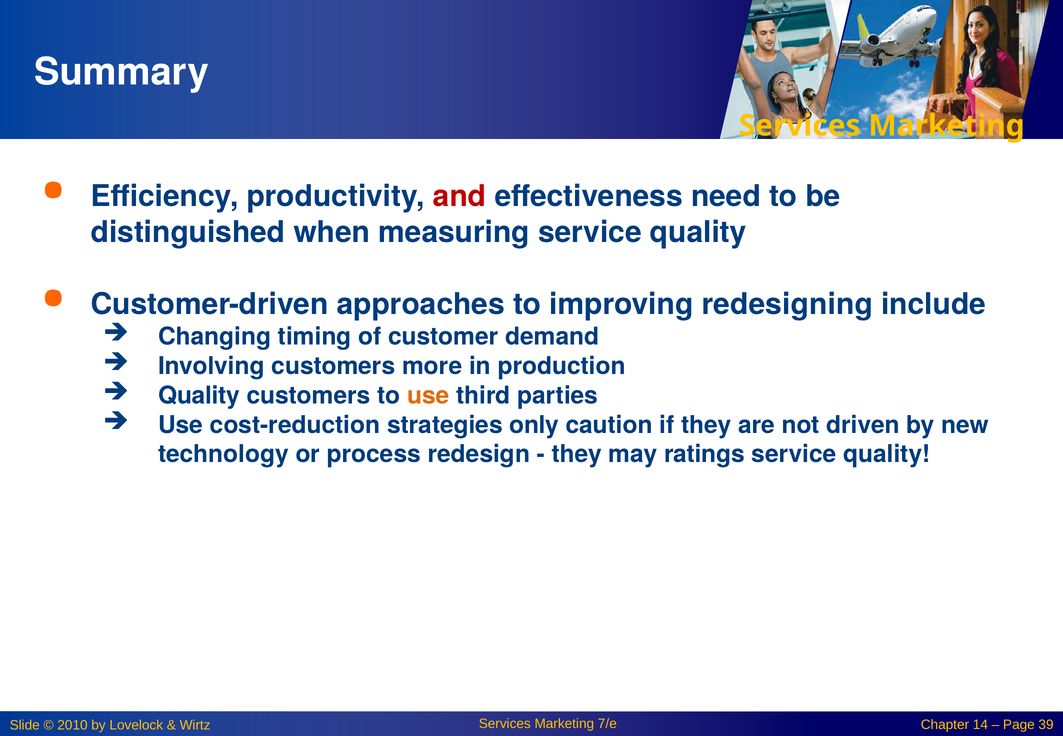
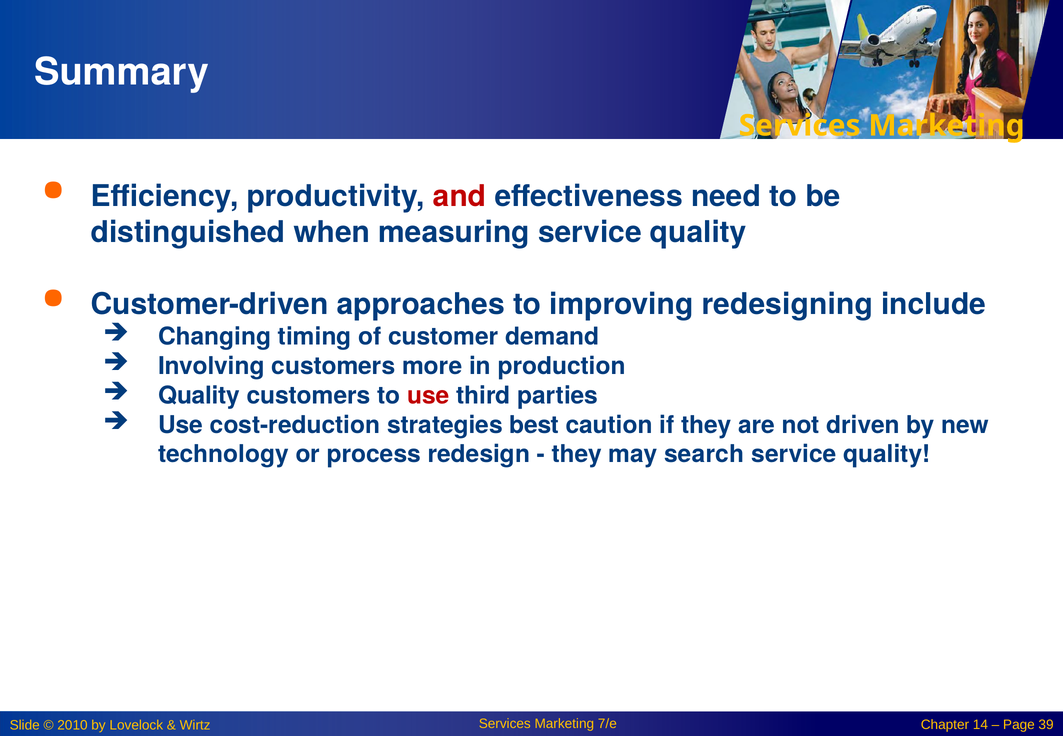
use at (428, 396) colour: orange -> red
only: only -> best
ratings: ratings -> search
